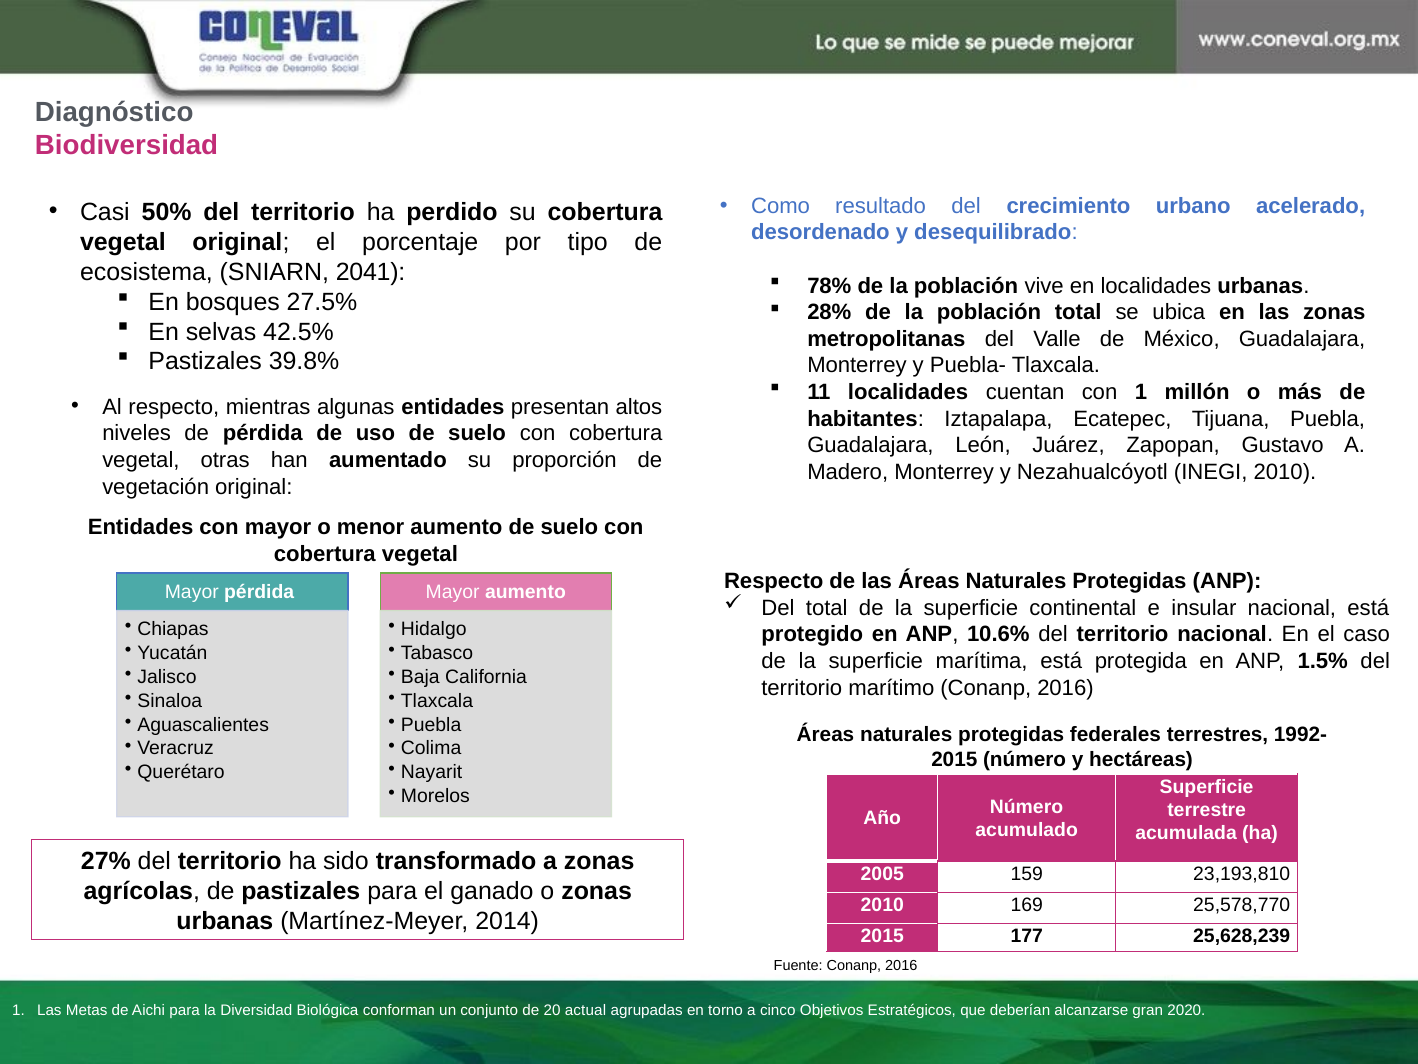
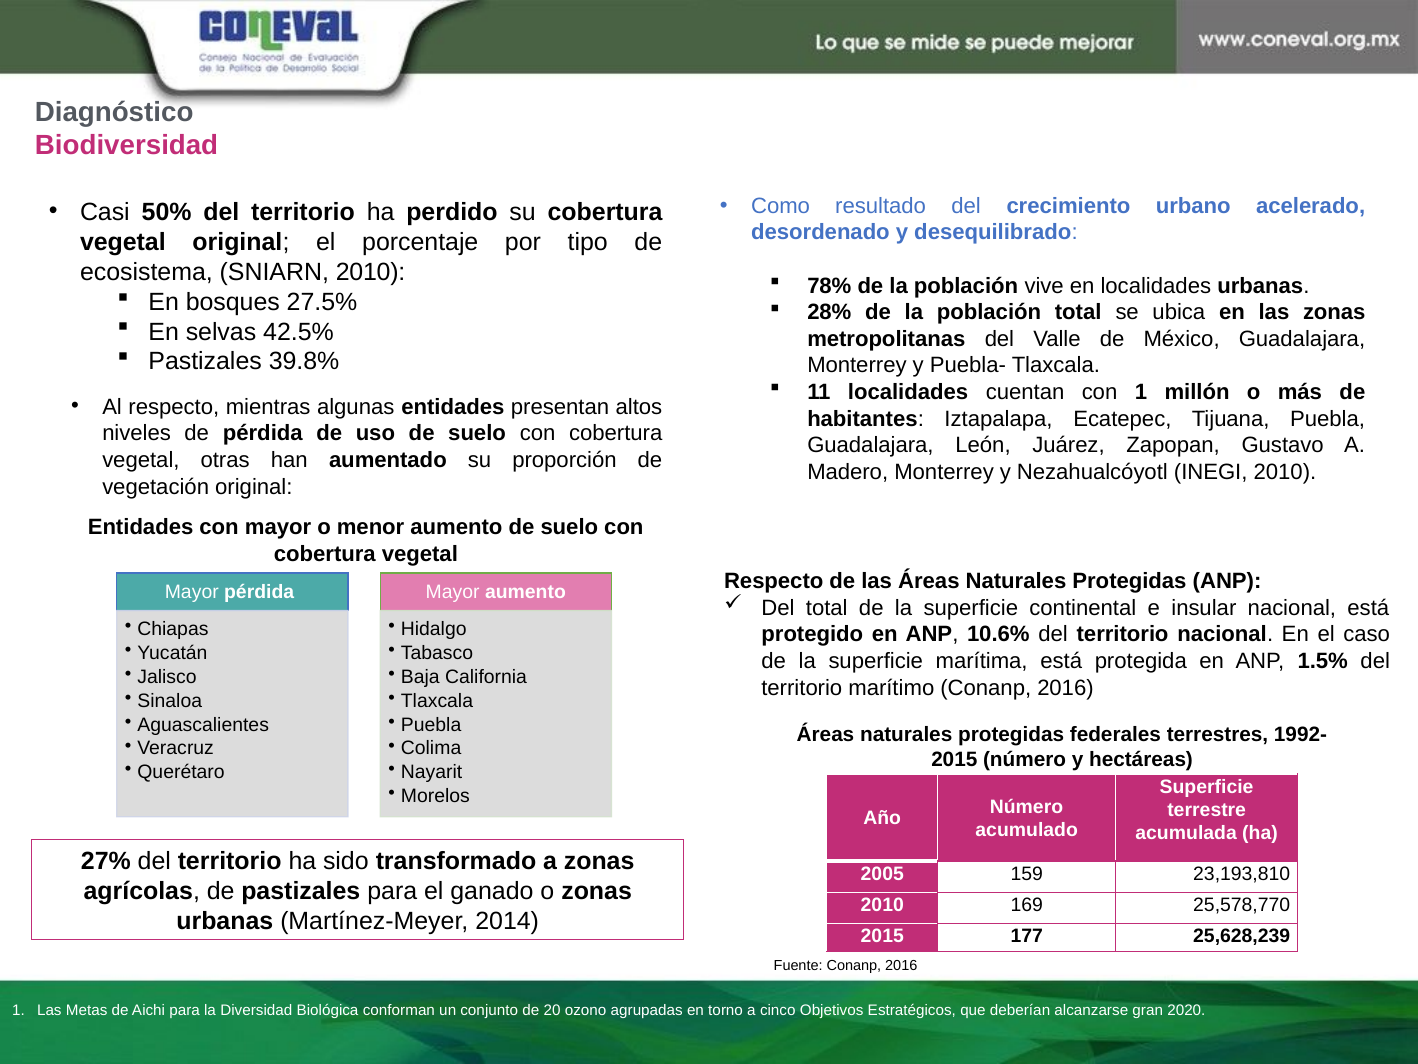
SNIARN 2041: 2041 -> 2010
actual: actual -> ozono
